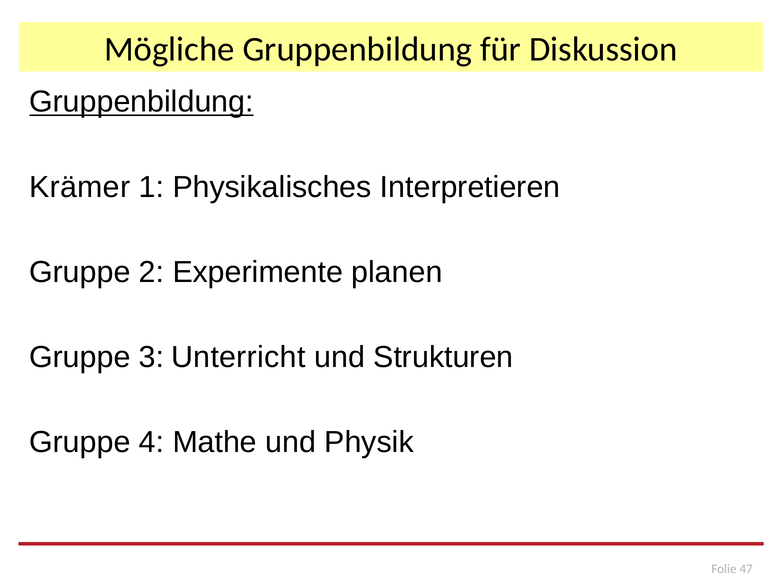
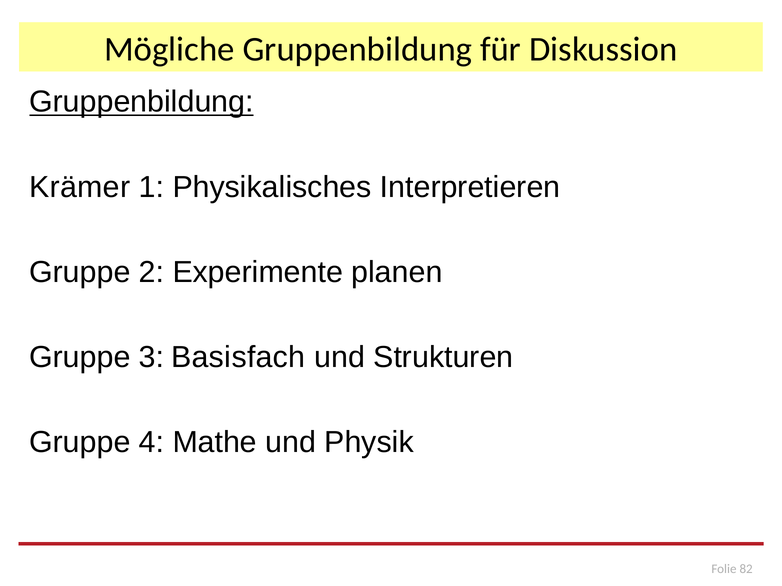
Unterricht: Unterricht -> Basisfach
47: 47 -> 82
